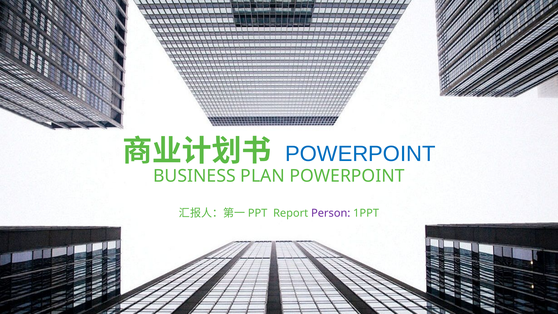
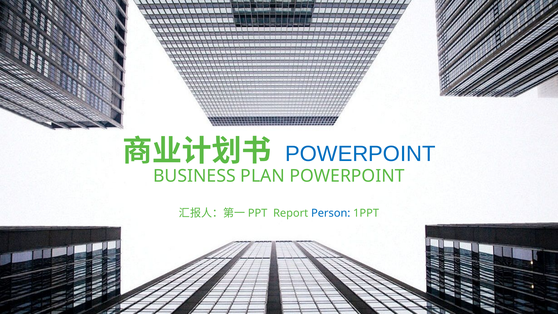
Person colour: purple -> blue
